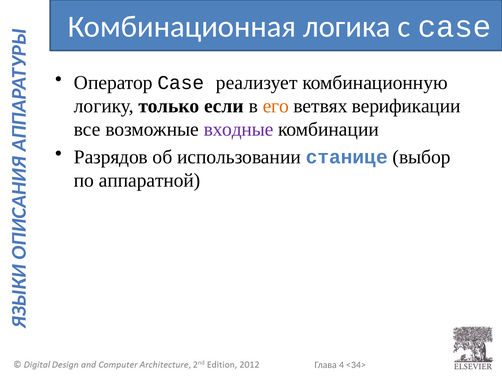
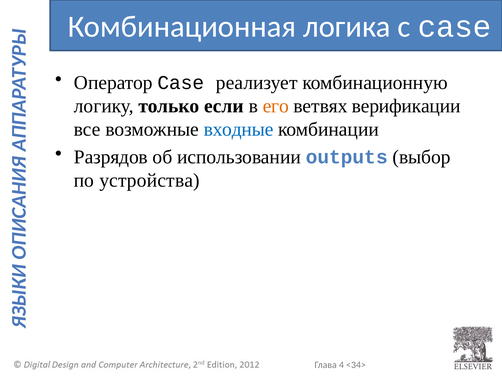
входные colour: purple -> blue
станице: станице -> outputs
аппаратной: аппаратной -> устройства
